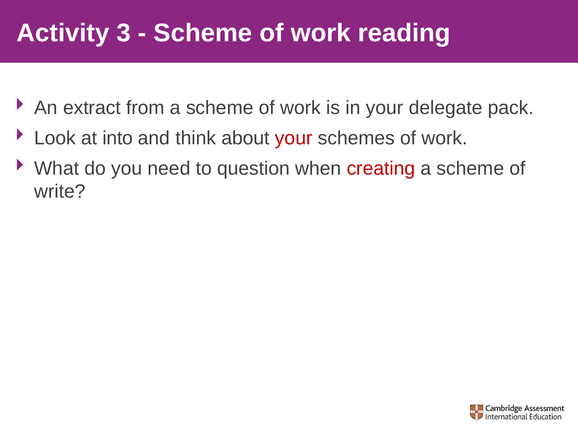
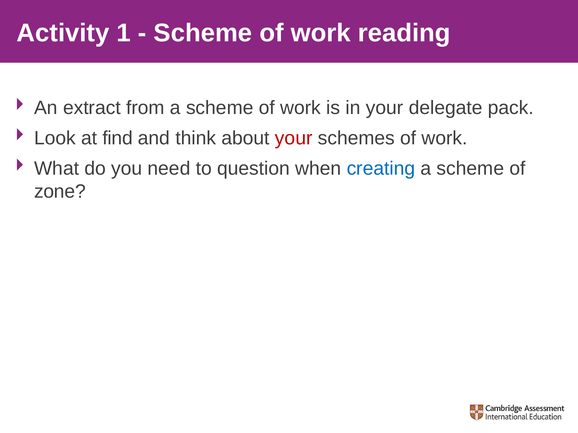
3: 3 -> 1
into: into -> find
creating colour: red -> blue
write: write -> zone
